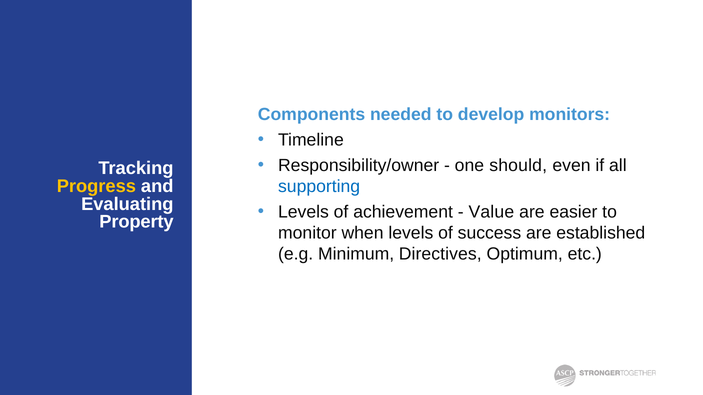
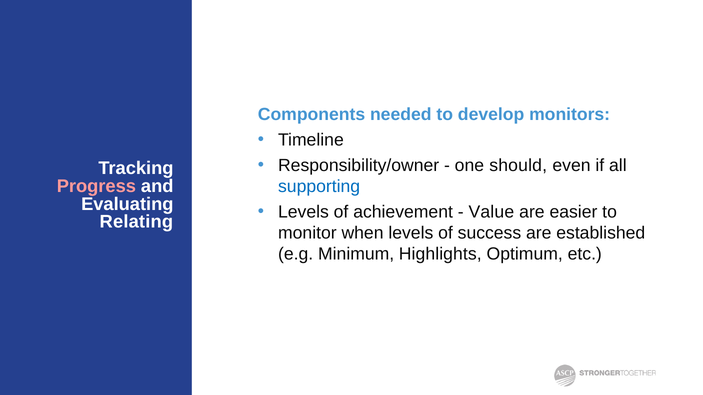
Progress colour: yellow -> pink
Property: Property -> Relating
Directives: Directives -> Highlights
